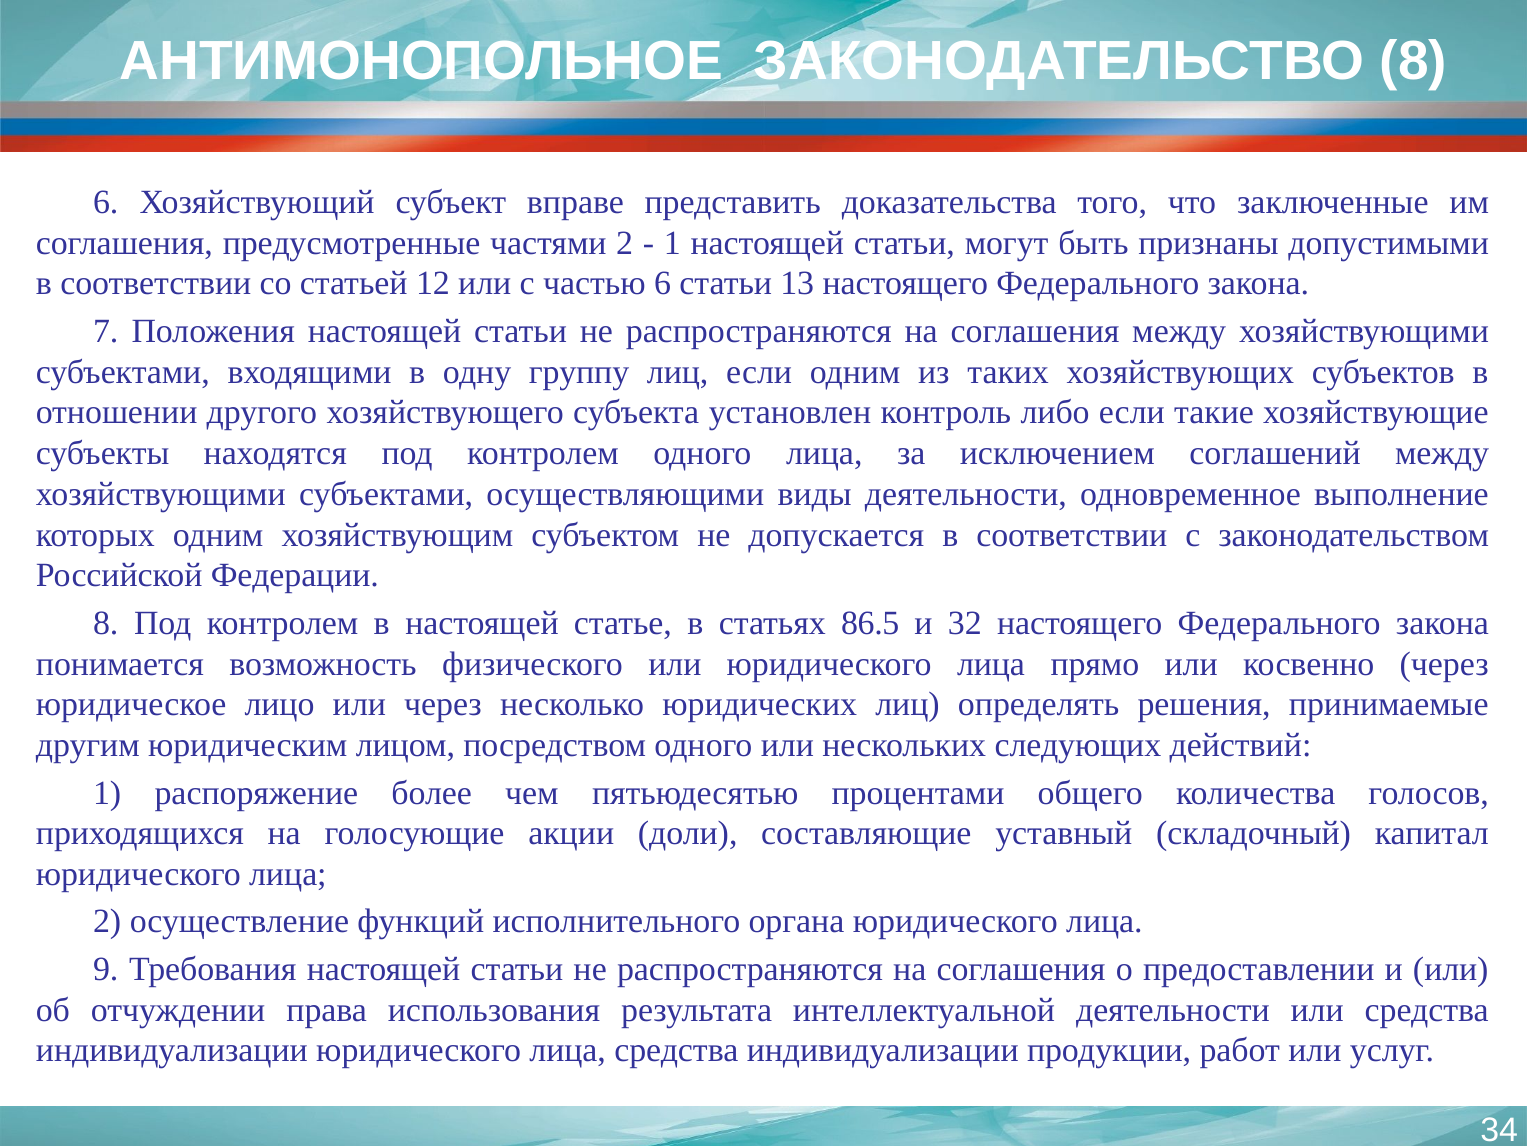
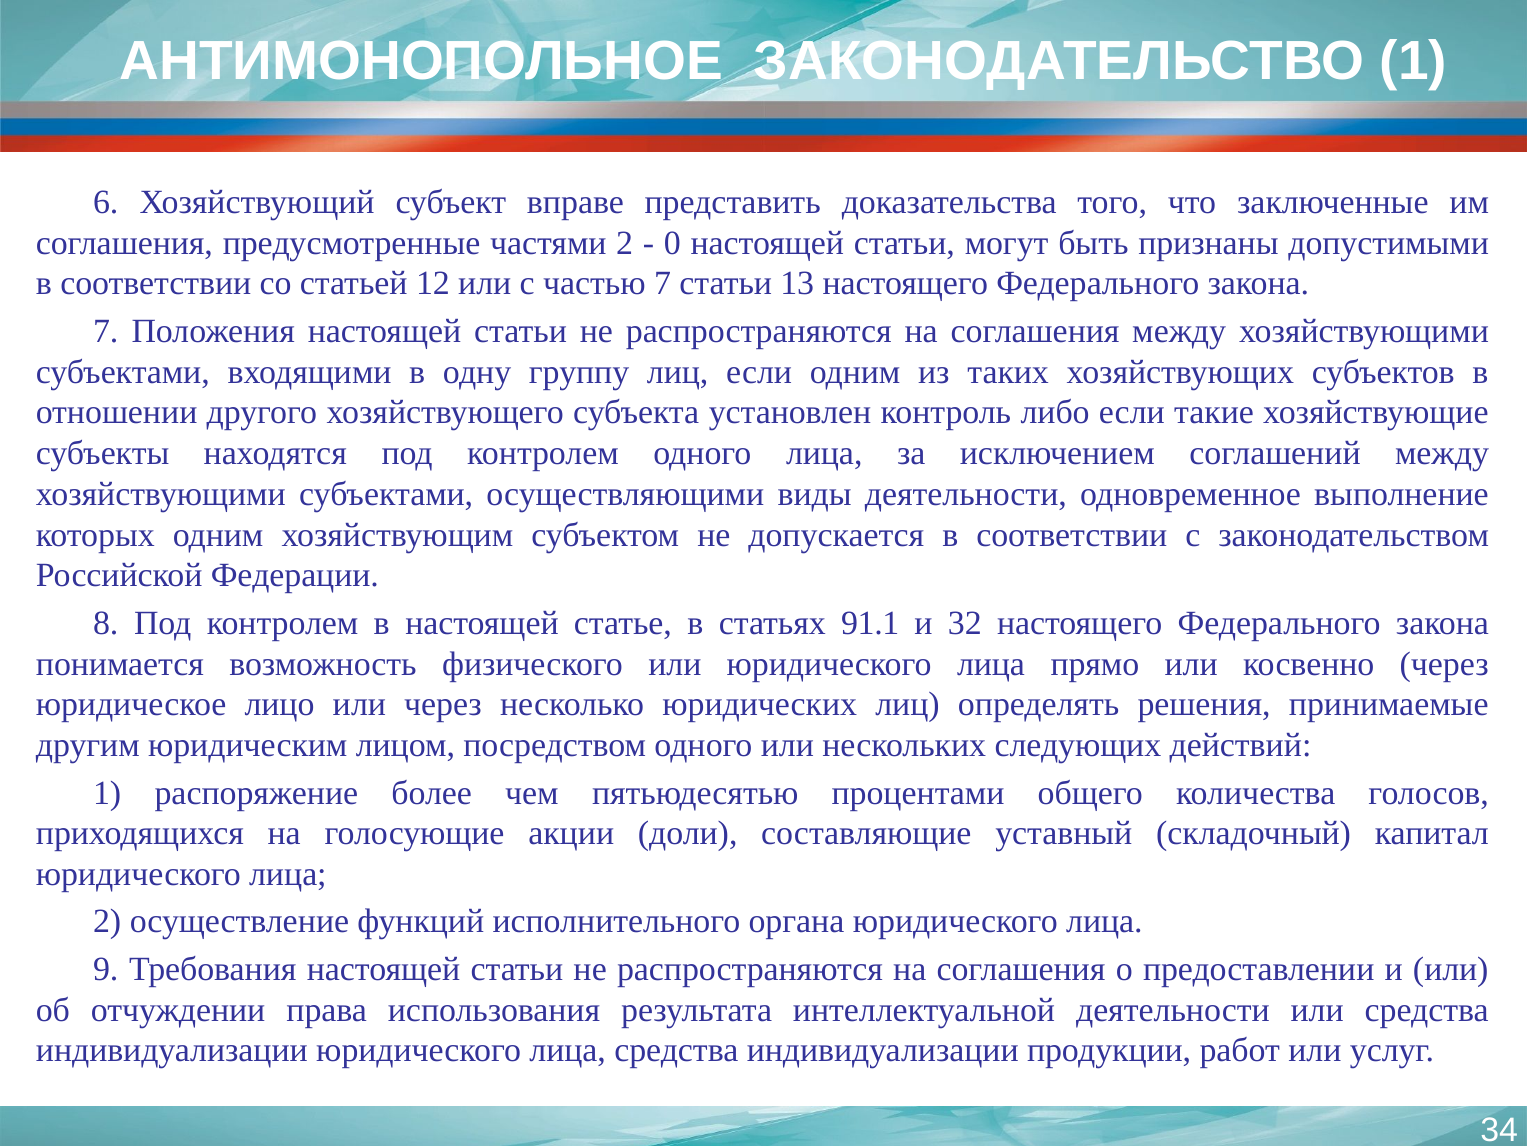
ЗАКОНОДАТЕЛЬСТВО 8: 8 -> 1
1 at (672, 243): 1 -> 0
частью 6: 6 -> 7
86.5: 86.5 -> 91.1
